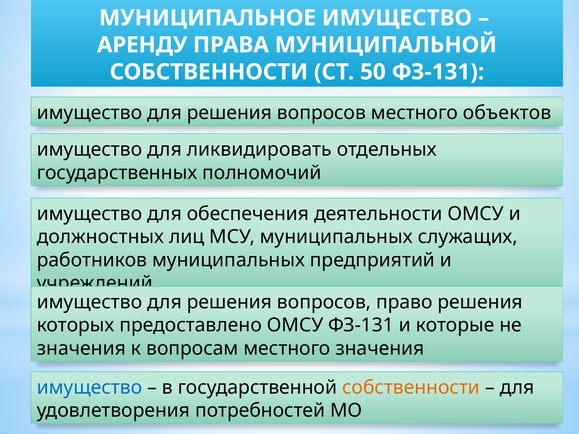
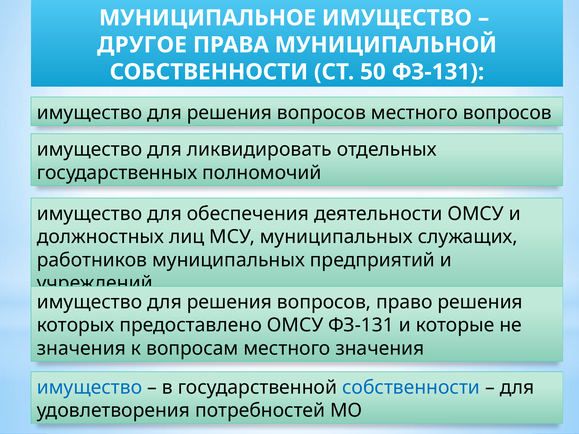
АРЕНДУ: АРЕНДУ -> ДРУГОЕ
местного объектов: объектов -> вопросов
собственности at (411, 388) colour: orange -> blue
